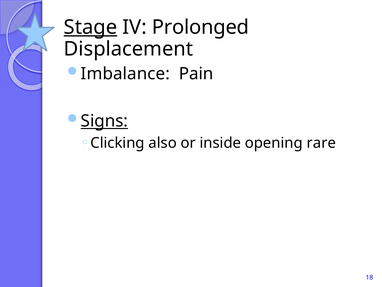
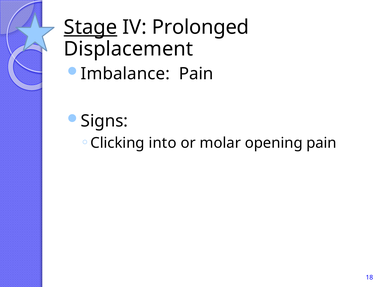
Signs underline: present -> none
also: also -> into
inside: inside -> molar
opening rare: rare -> pain
